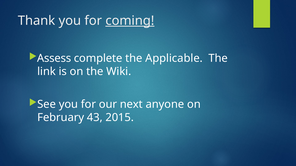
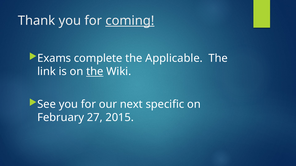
Assess: Assess -> Exams
the at (95, 72) underline: none -> present
anyone: anyone -> specific
43: 43 -> 27
